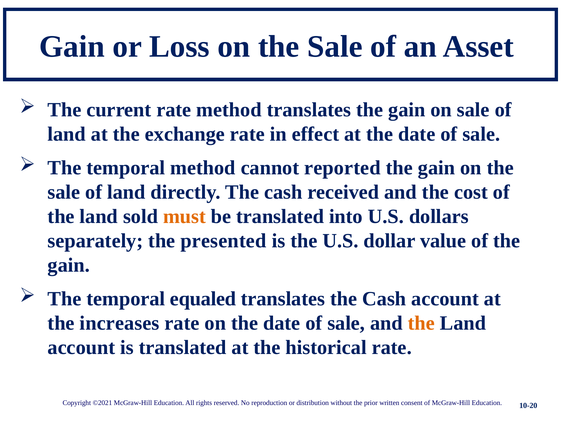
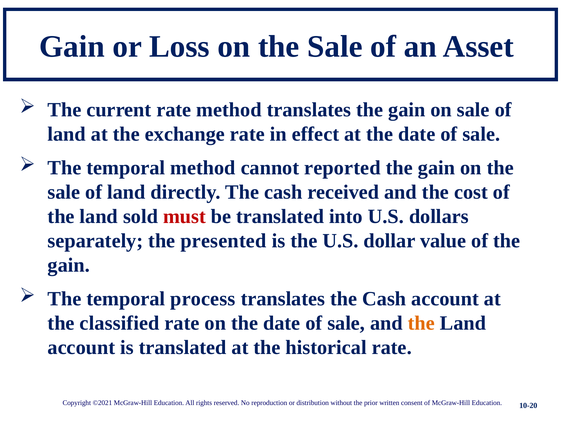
must colour: orange -> red
equaled: equaled -> process
increases: increases -> classified
